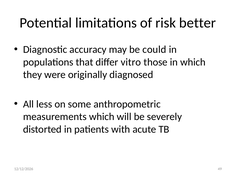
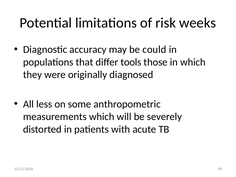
better: better -> weeks
vitro: vitro -> tools
